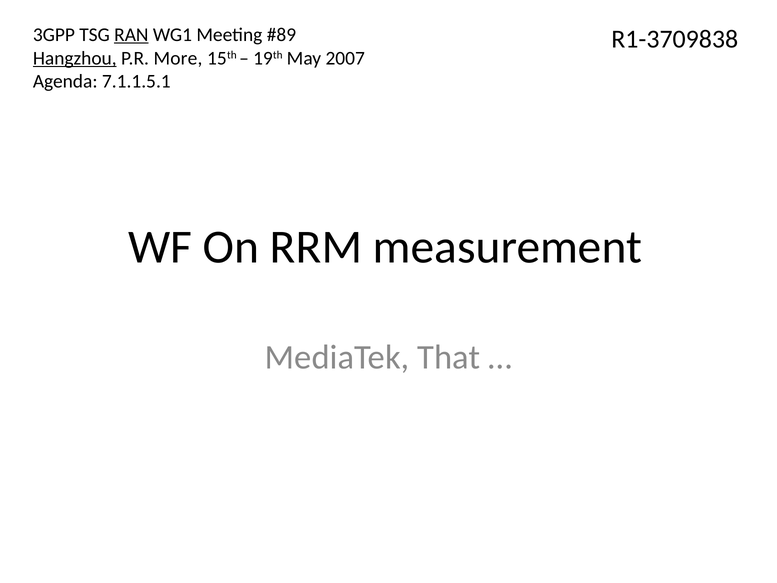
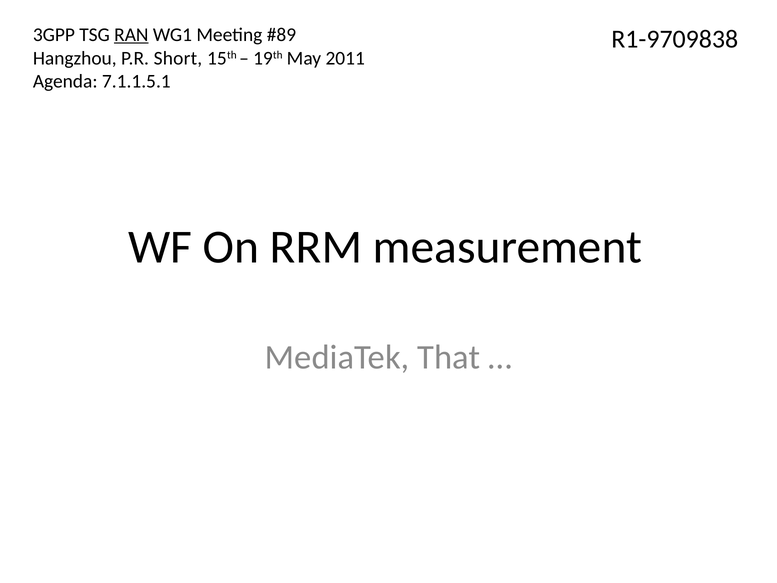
R1-3709838: R1-3709838 -> R1-9709838
Hangzhou underline: present -> none
More: More -> Short
2007: 2007 -> 2011
